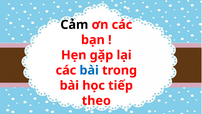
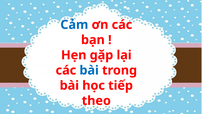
Cảm colour: black -> blue
